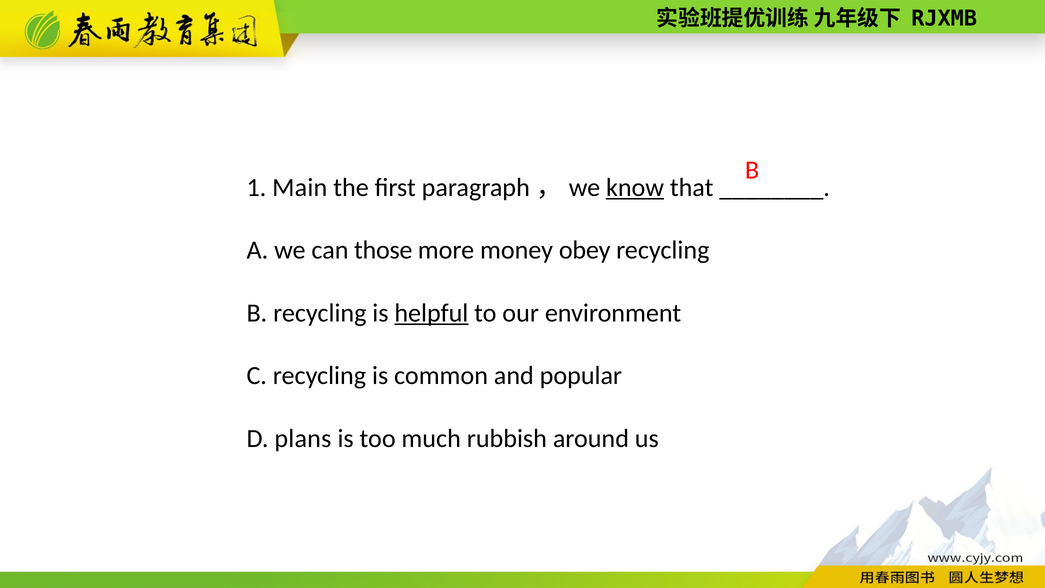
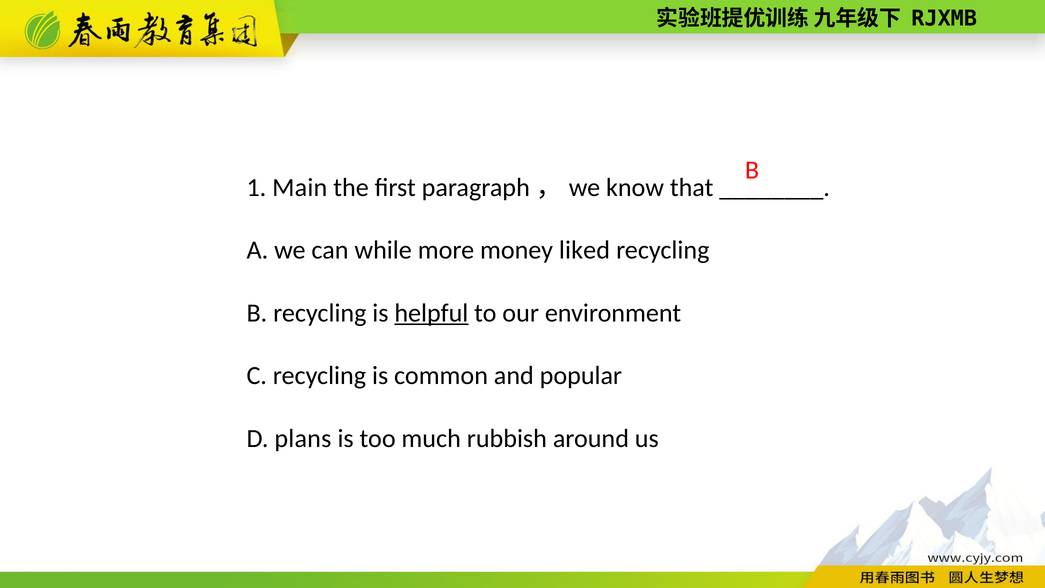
know underline: present -> none
those: those -> while
obey: obey -> liked
